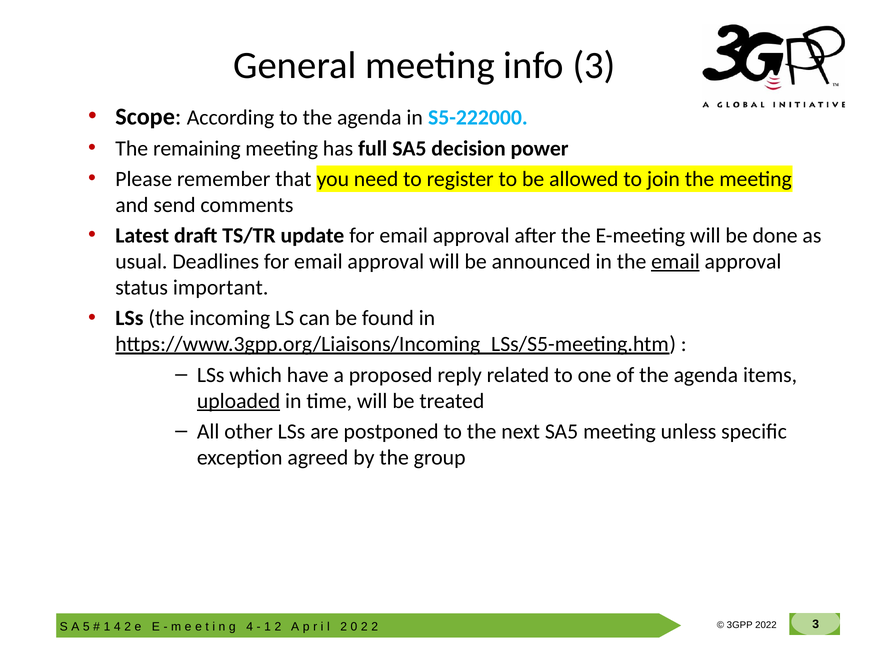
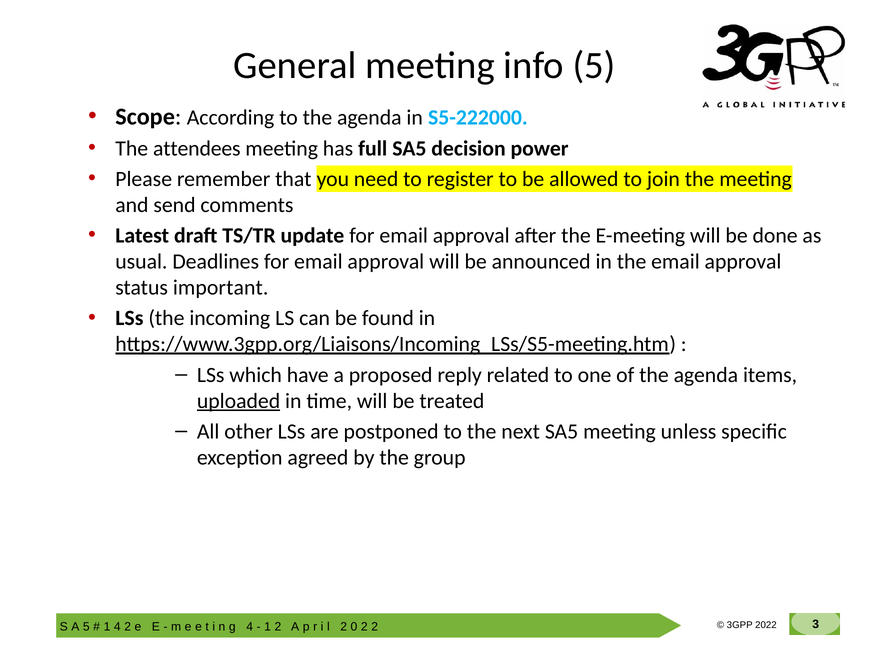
info 3: 3 -> 5
remaining: remaining -> attendees
email at (675, 262) underline: present -> none
